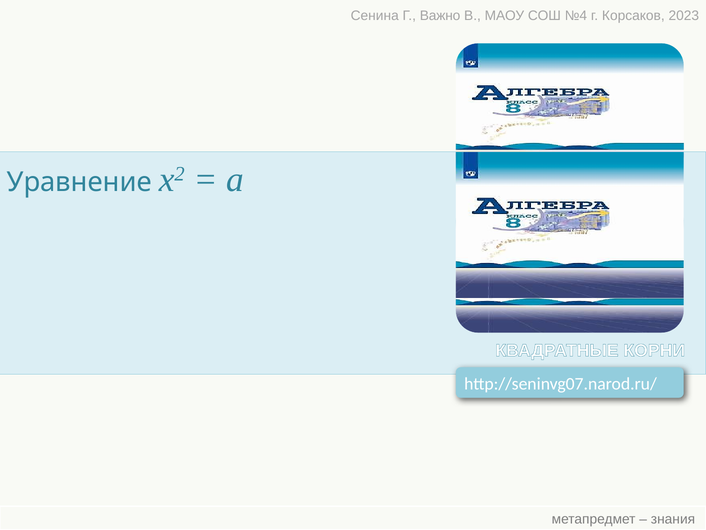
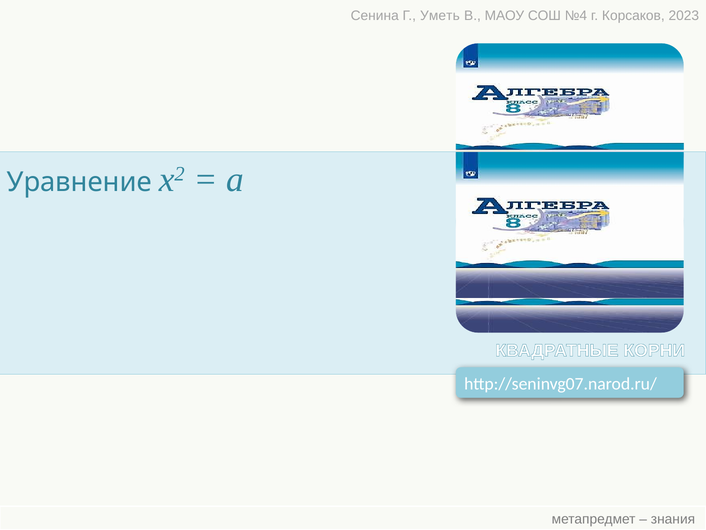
Важно: Важно -> Уметь
